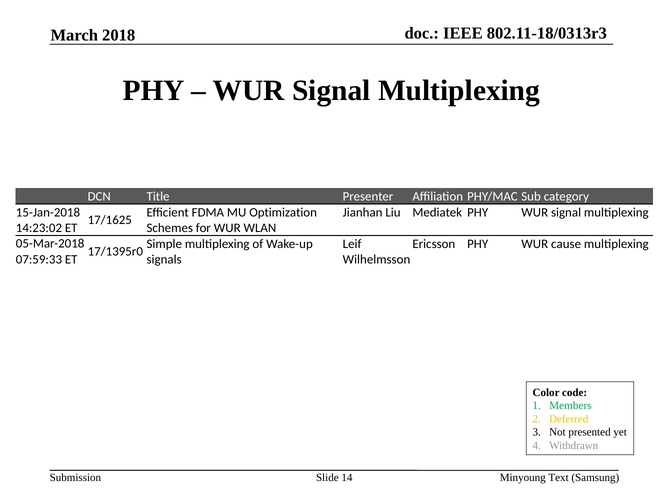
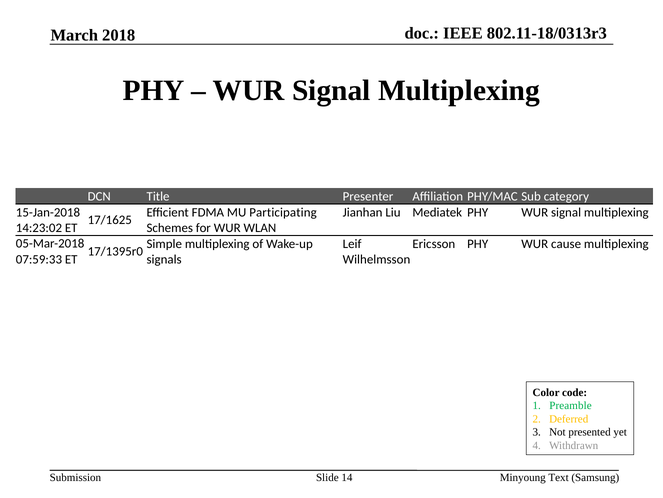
Optimization: Optimization -> Participating
Members: Members -> Preamble
